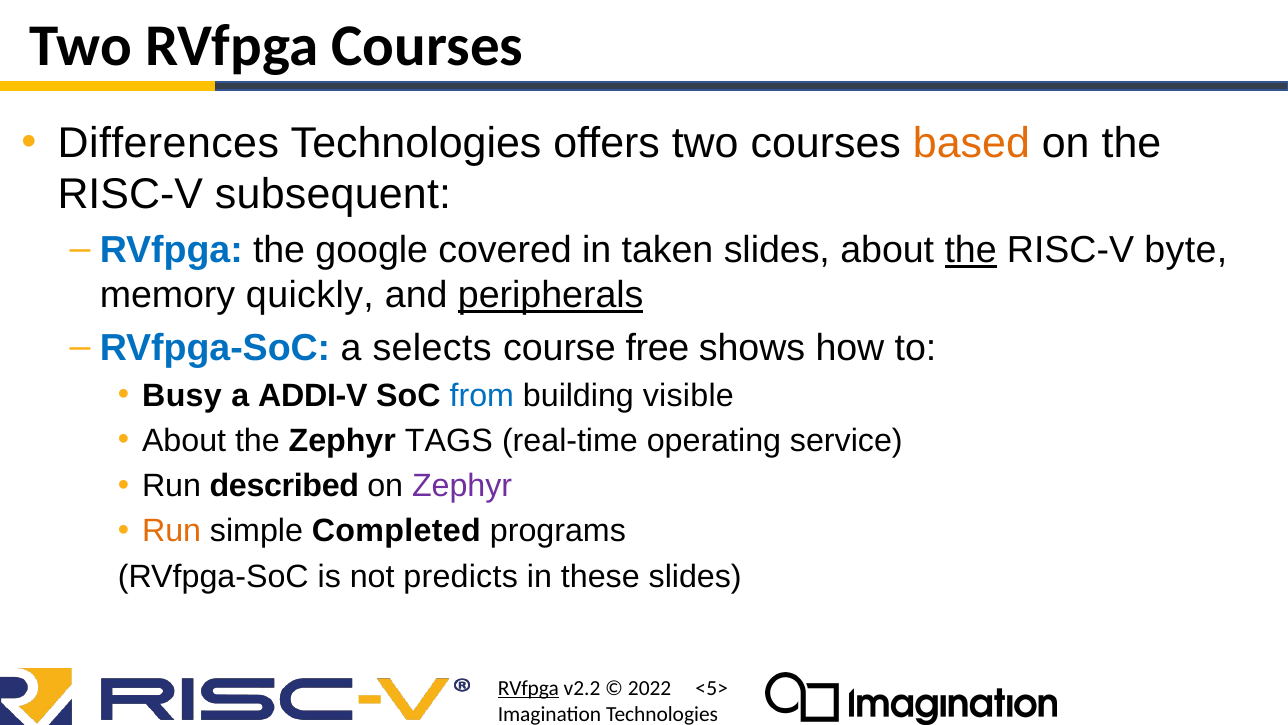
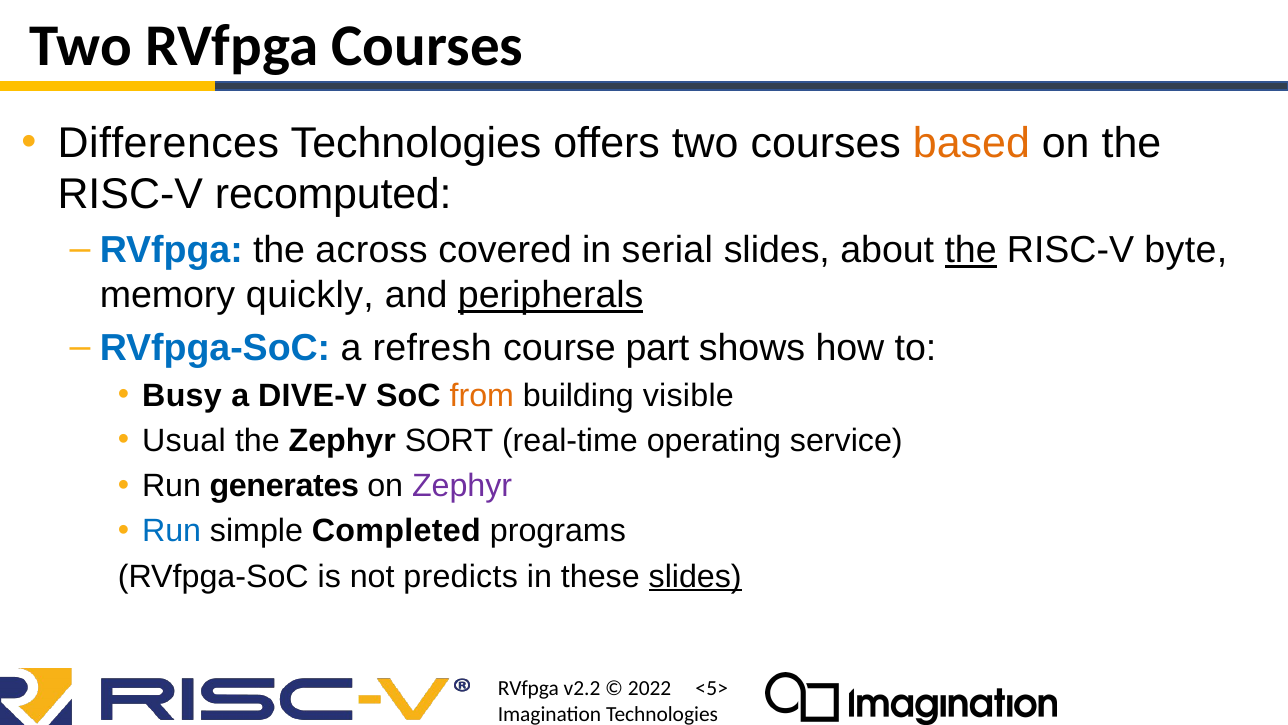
subsequent: subsequent -> recomputed
google: google -> across
taken: taken -> serial
selects: selects -> refresh
free: free -> part
ADDI-V: ADDI-V -> DIVE-V
from colour: blue -> orange
About at (184, 441): About -> Usual
TAGS: TAGS -> SORT
described: described -> generates
Run at (172, 531) colour: orange -> blue
slides at (695, 576) underline: none -> present
RVfpga at (528, 688) underline: present -> none
